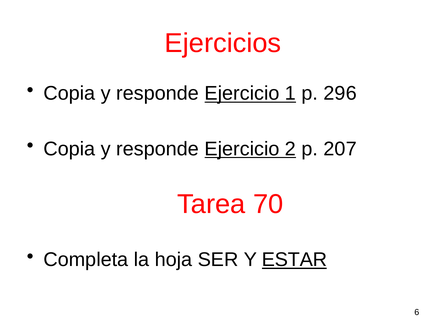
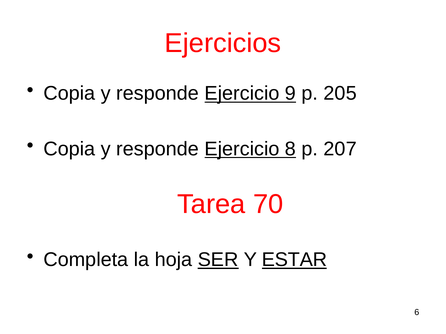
1: 1 -> 9
296: 296 -> 205
2: 2 -> 8
SER underline: none -> present
